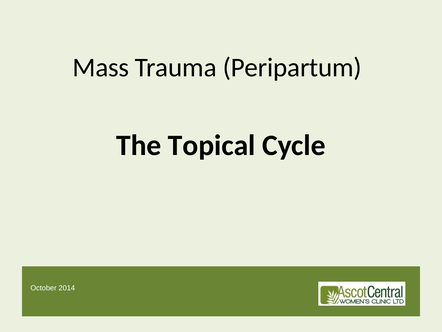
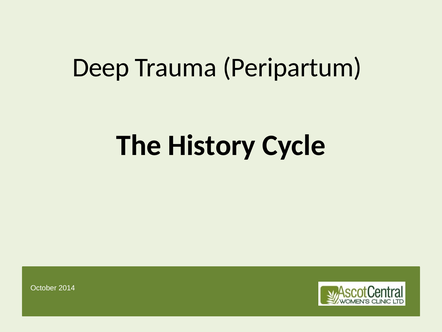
Mass: Mass -> Deep
Topical: Topical -> History
